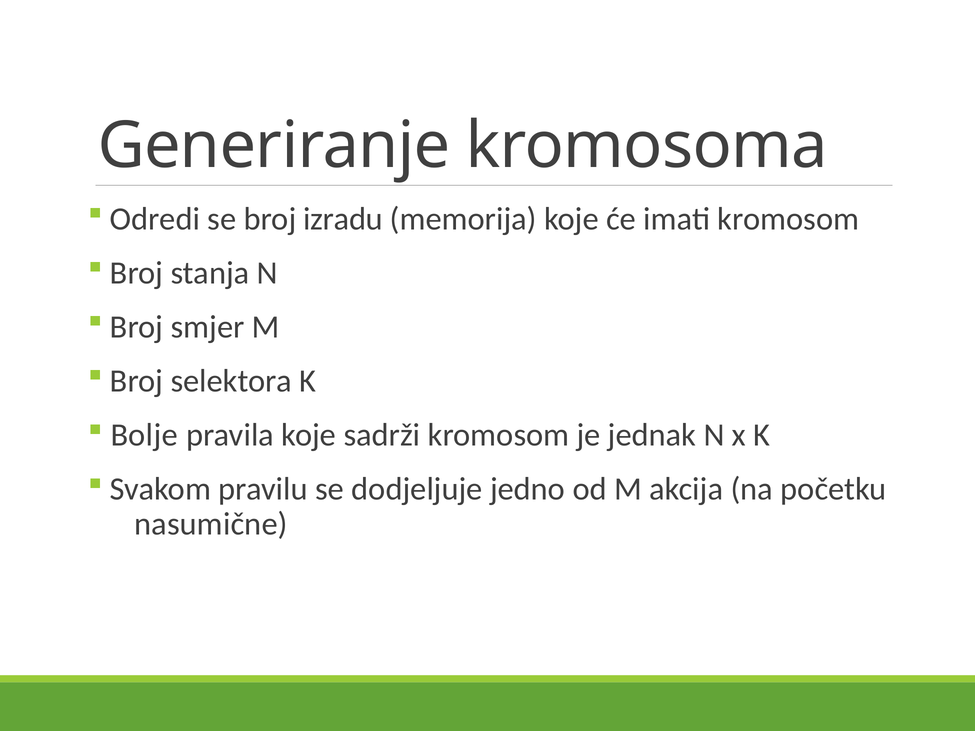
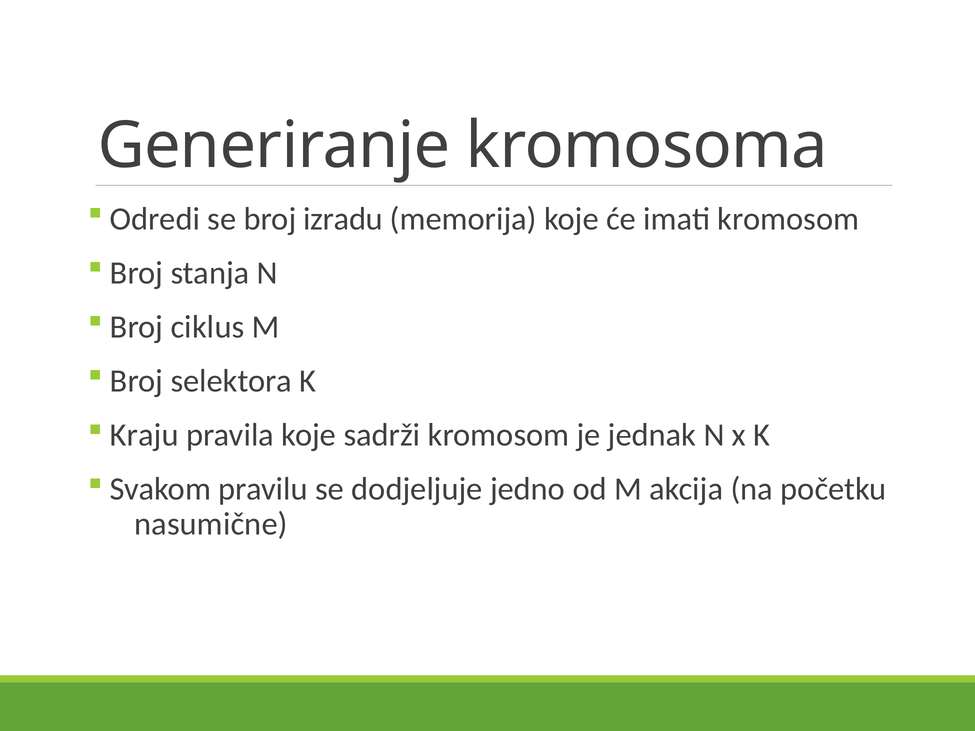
smjer: smjer -> ciklus
Bolje: Bolje -> Kraju
